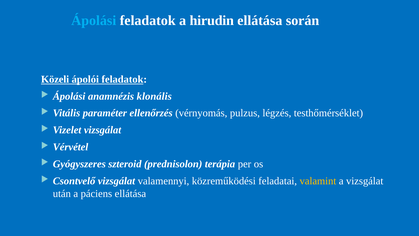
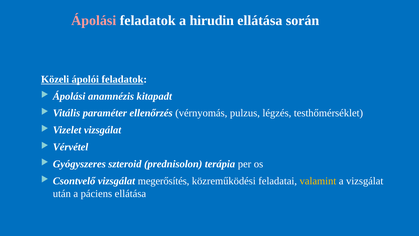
Ápolási at (94, 20) colour: light blue -> pink
klonális: klonális -> kitapadt
valamennyi: valamennyi -> megerősítés
